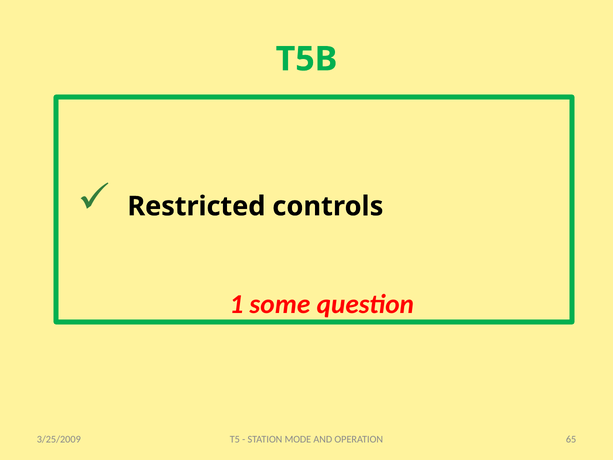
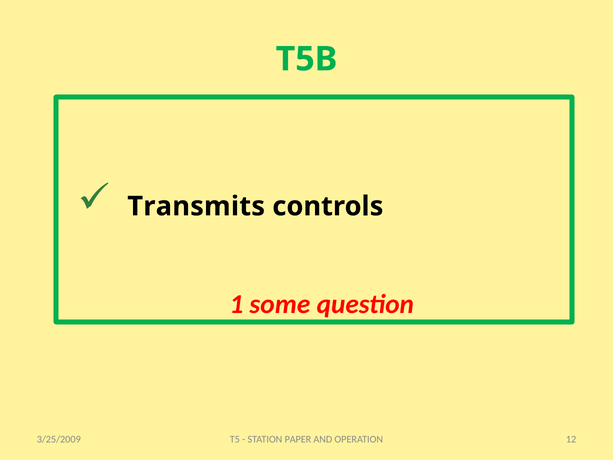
Restricted: Restricted -> Transmits
MODE: MODE -> PAPER
65: 65 -> 12
